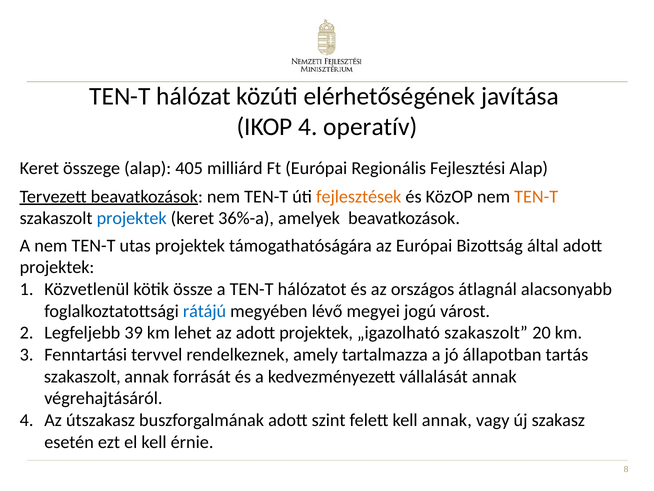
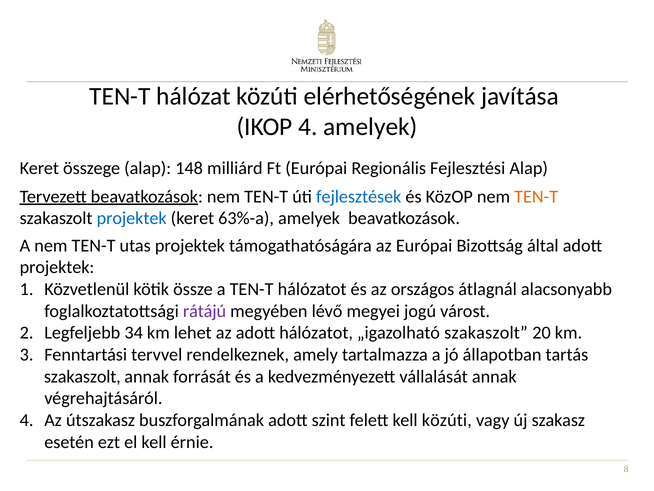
4 operatív: operatív -> amelyek
405: 405 -> 148
fejlesztések colour: orange -> blue
36%-a: 36%-a -> 63%-a
rátájú colour: blue -> purple
39: 39 -> 34
az adott projektek: projektek -> hálózatot
kell annak: annak -> közúti
